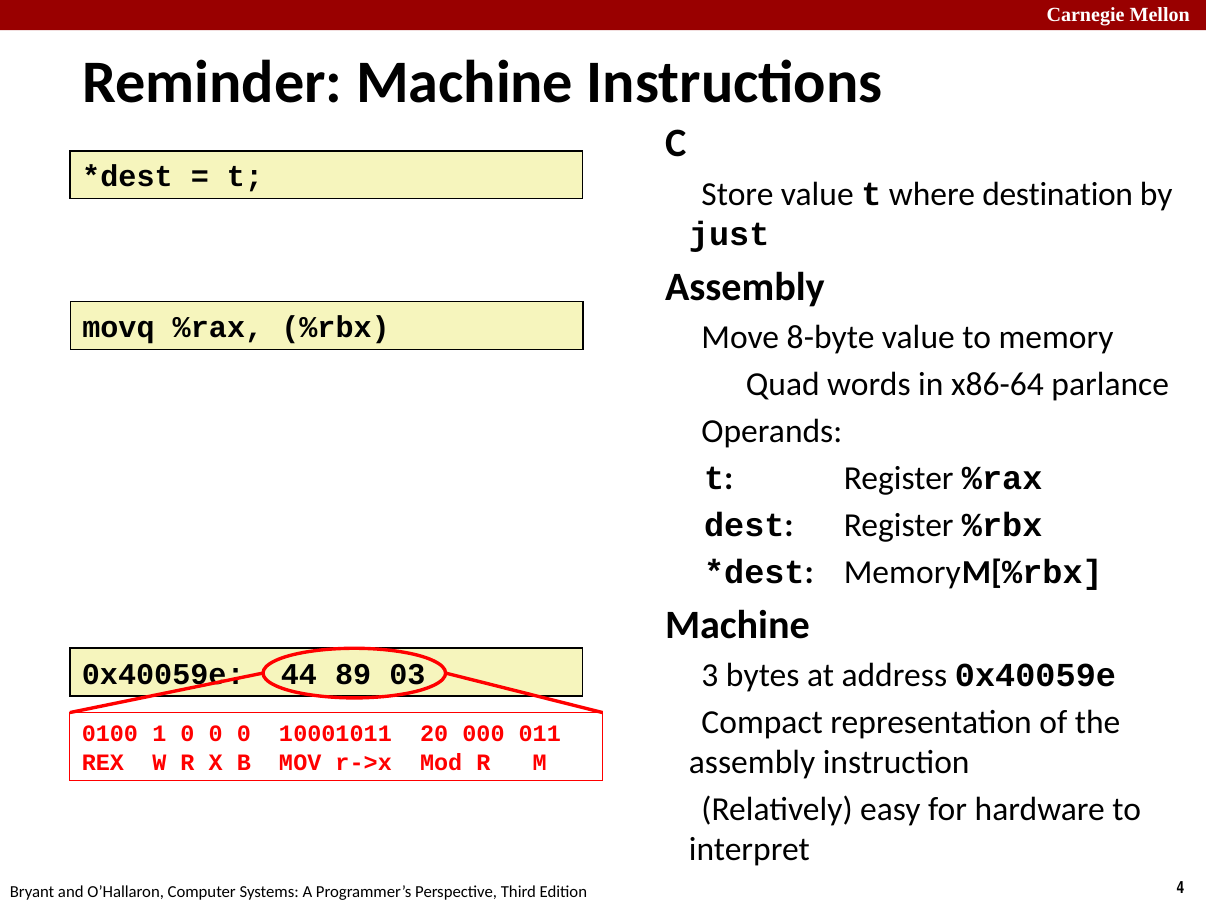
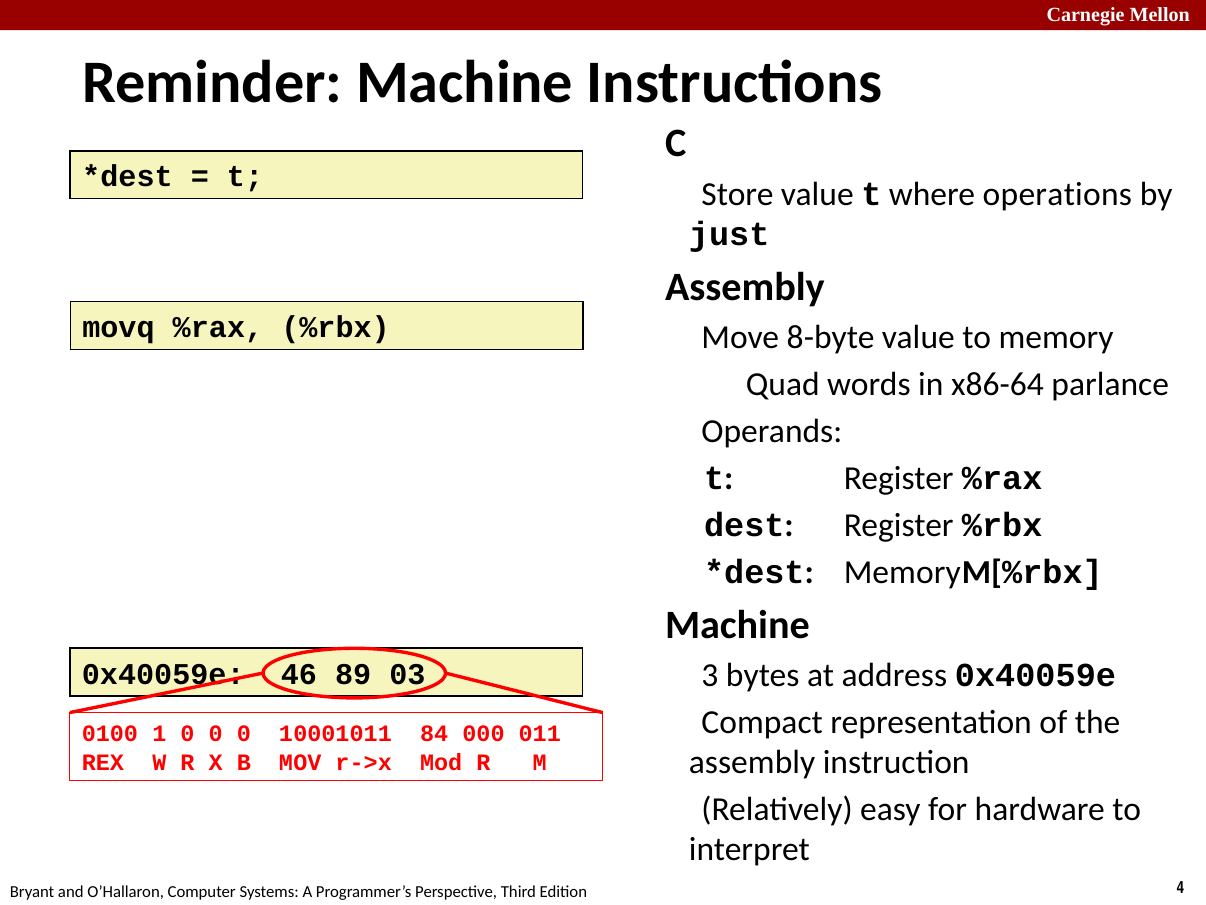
destination: destination -> operations
44: 44 -> 46
20: 20 -> 84
